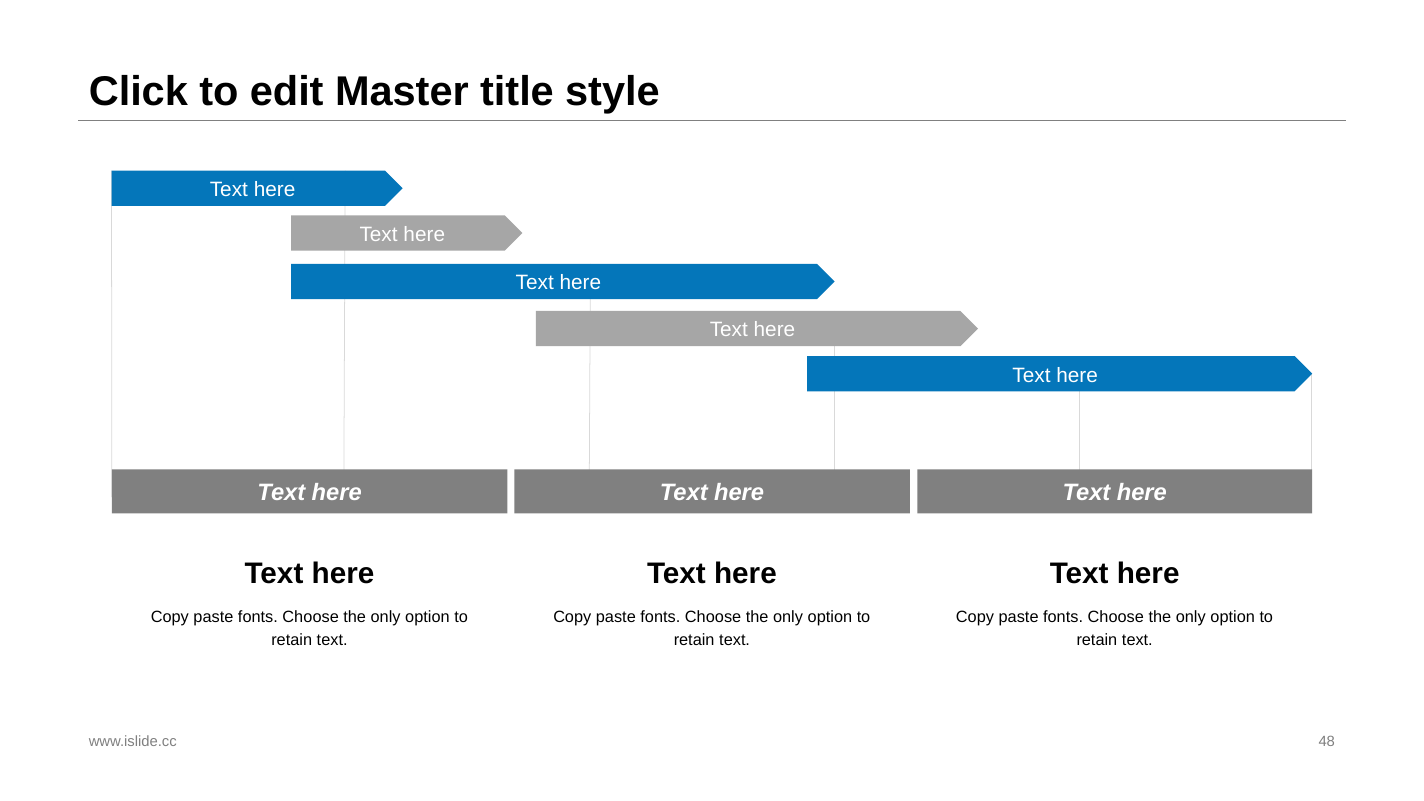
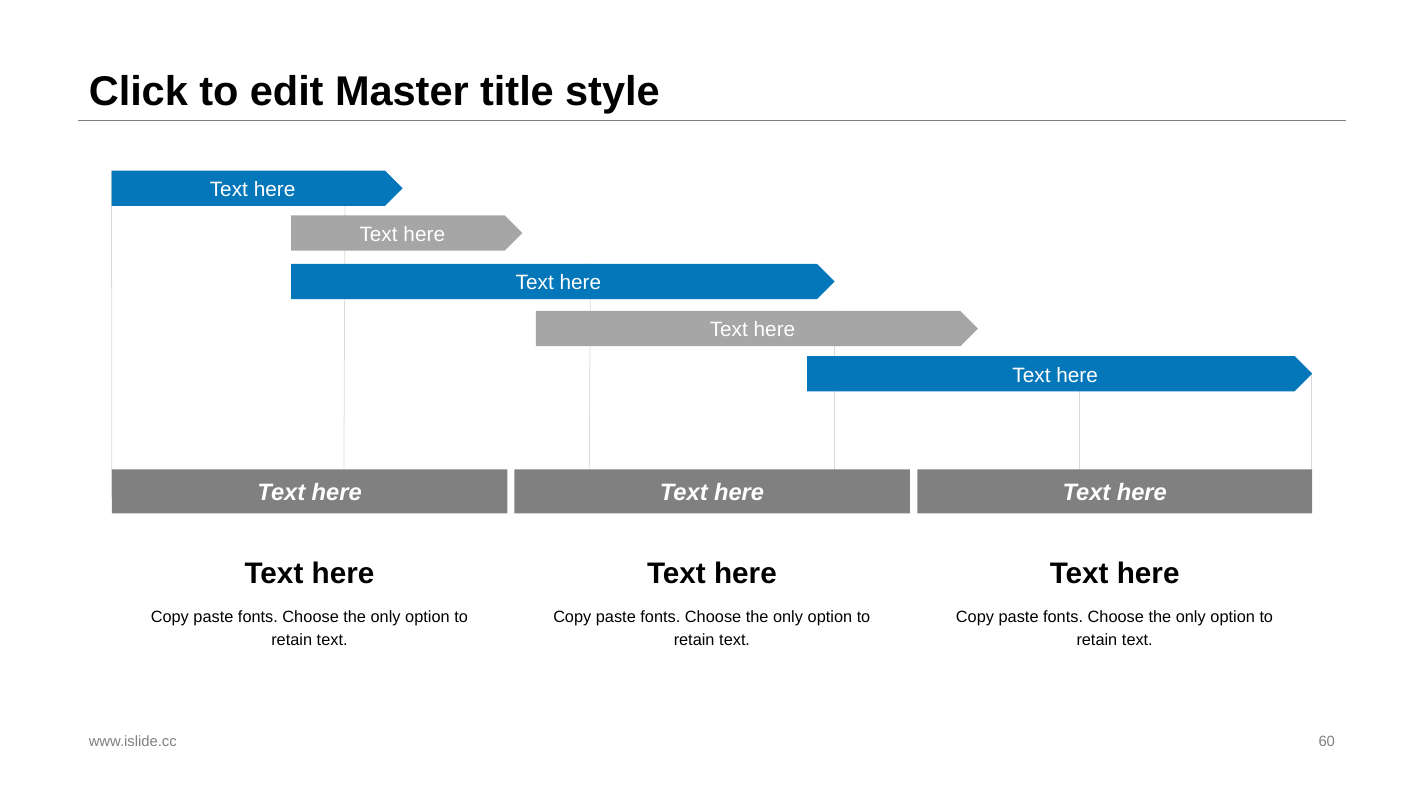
48: 48 -> 60
